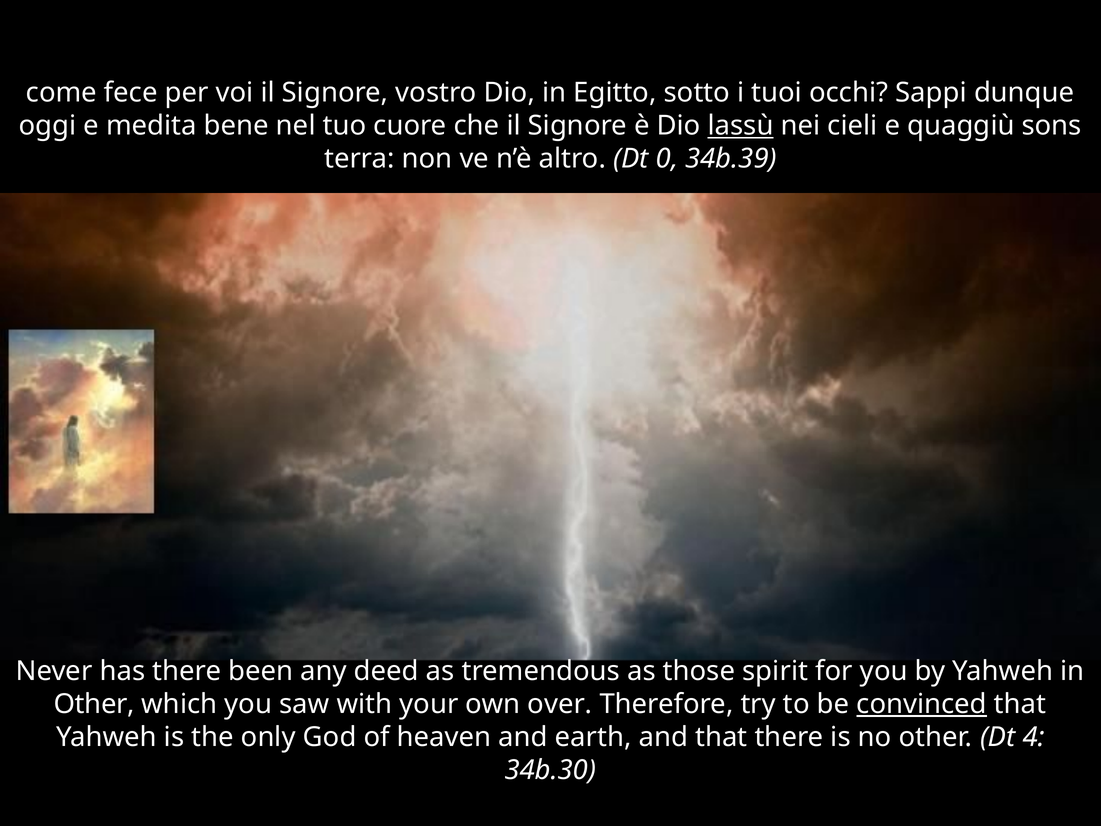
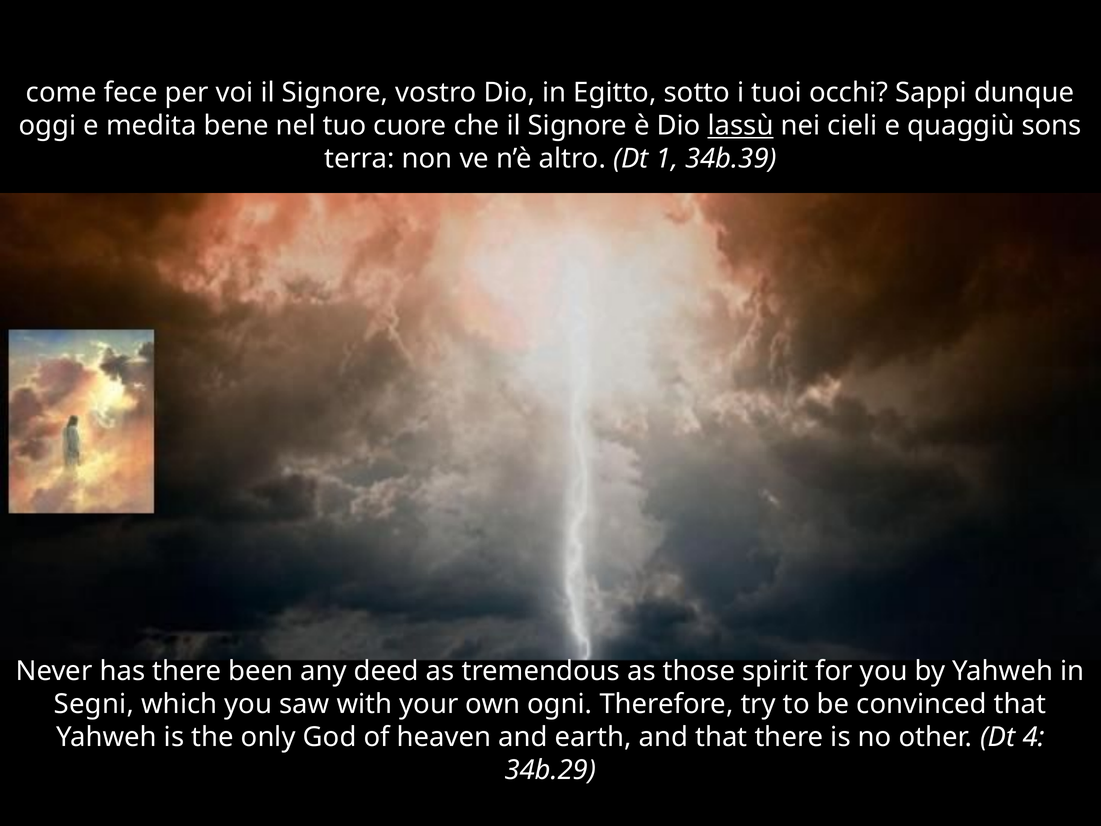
0: 0 -> 1
Other at (94, 704): Other -> Segni
over: over -> ogni
convinced underline: present -> none
34b.30: 34b.30 -> 34b.29
